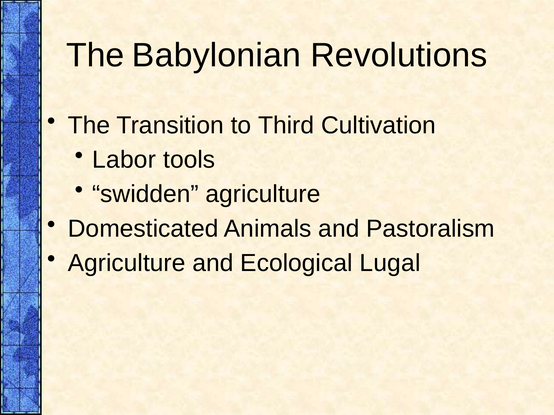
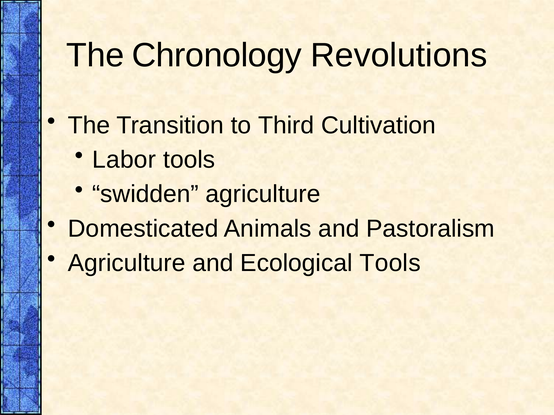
Babylonian: Babylonian -> Chronology
Ecological Lugal: Lugal -> Tools
